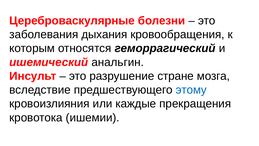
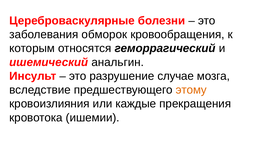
дыхания: дыхания -> обморок
стране: стране -> случае
этому colour: blue -> orange
